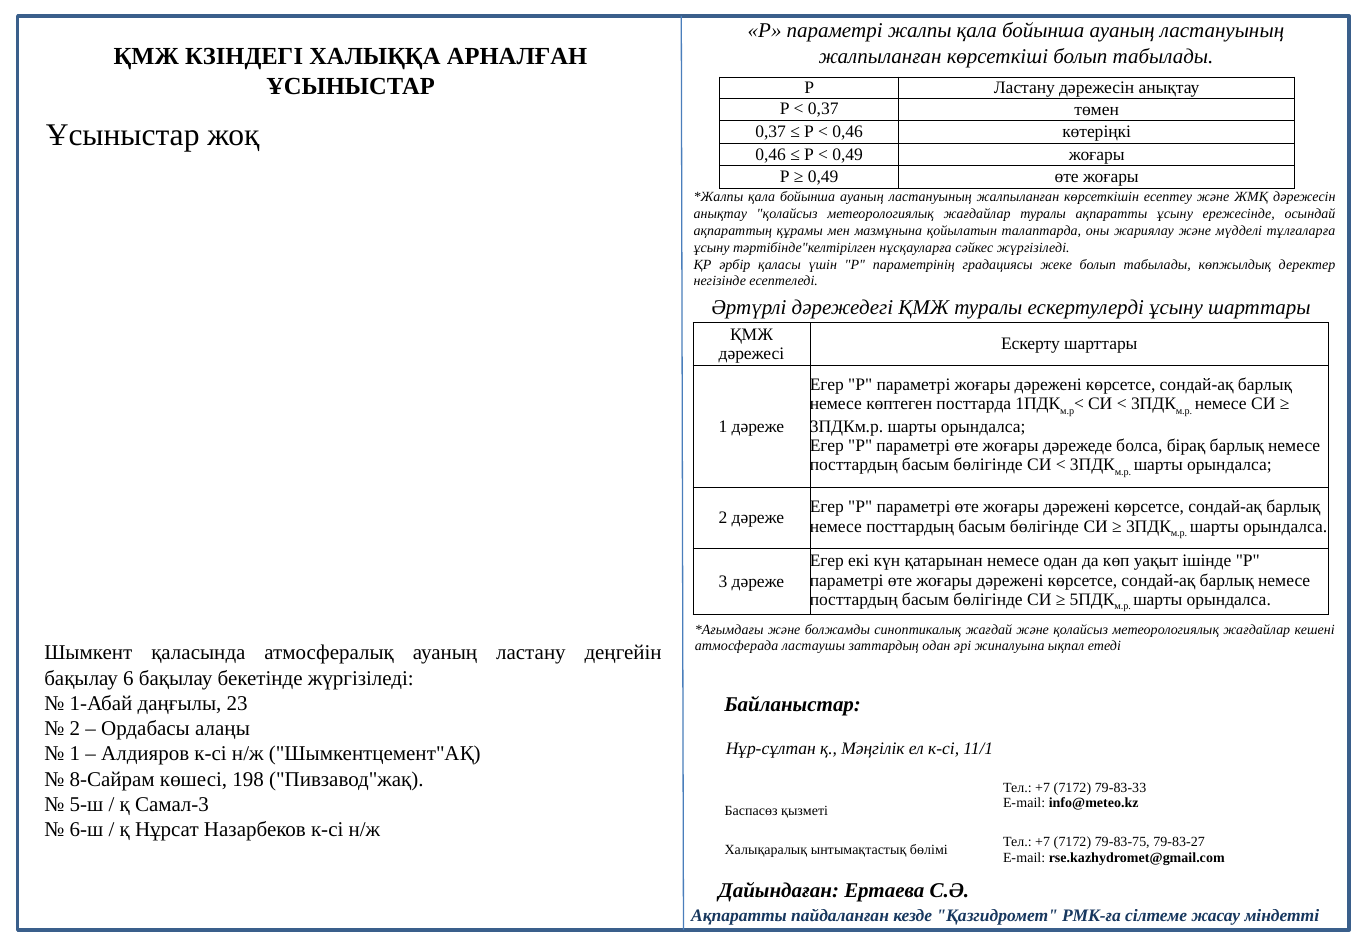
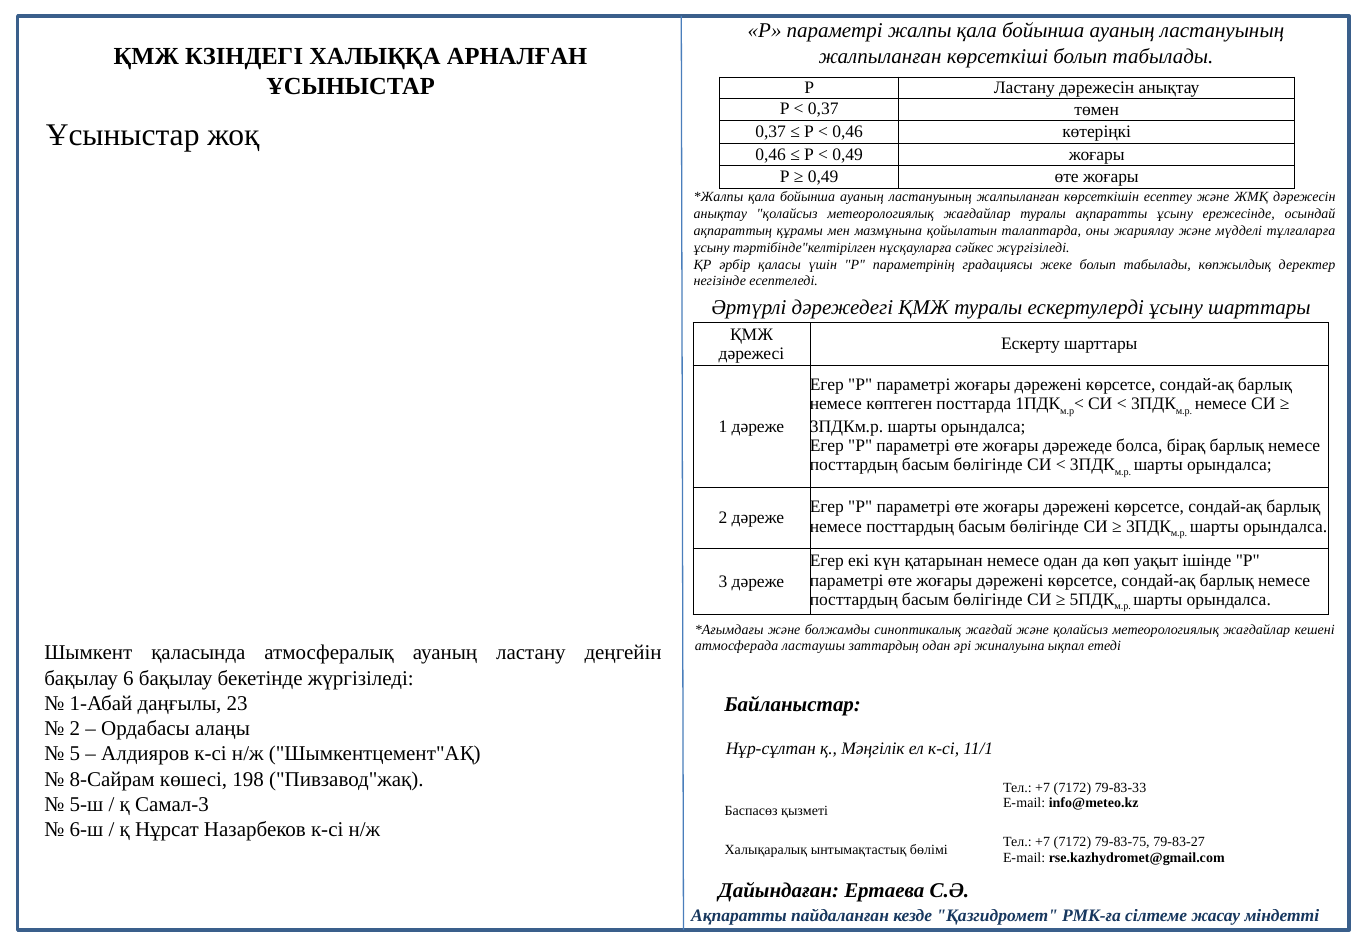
1 at (75, 754): 1 -> 5
